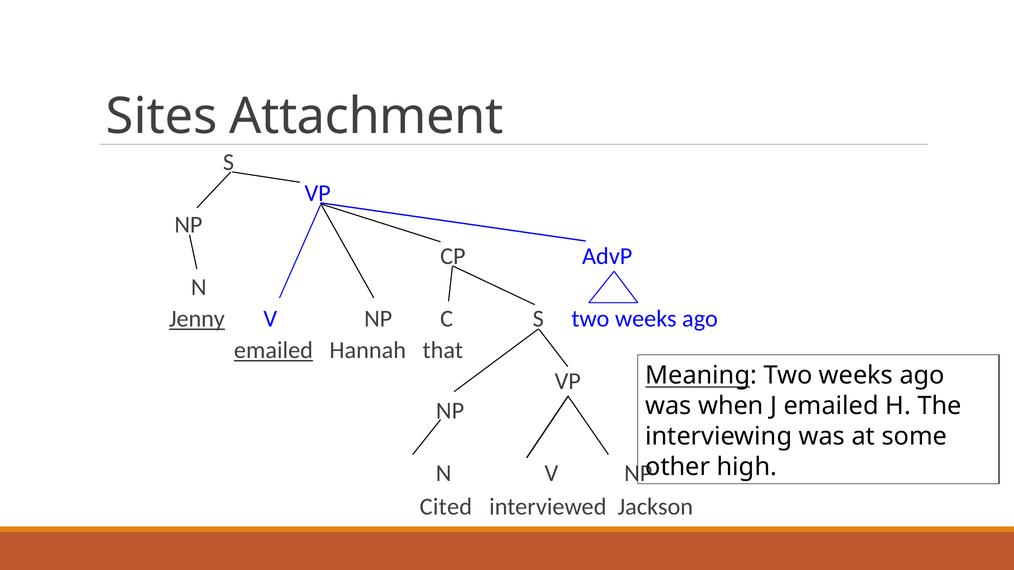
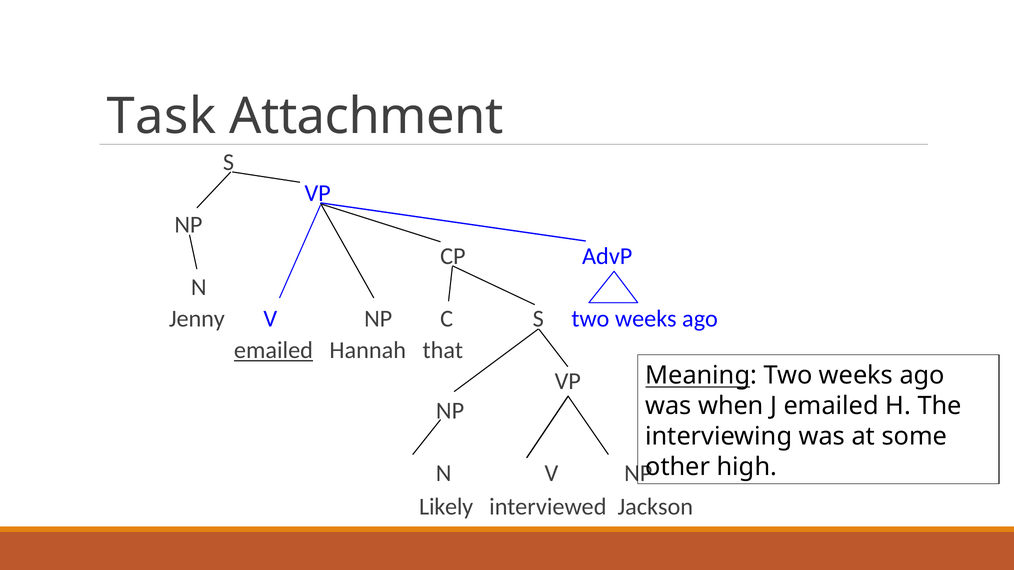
Sites: Sites -> Task
Jenny underline: present -> none
Cited: Cited -> Likely
